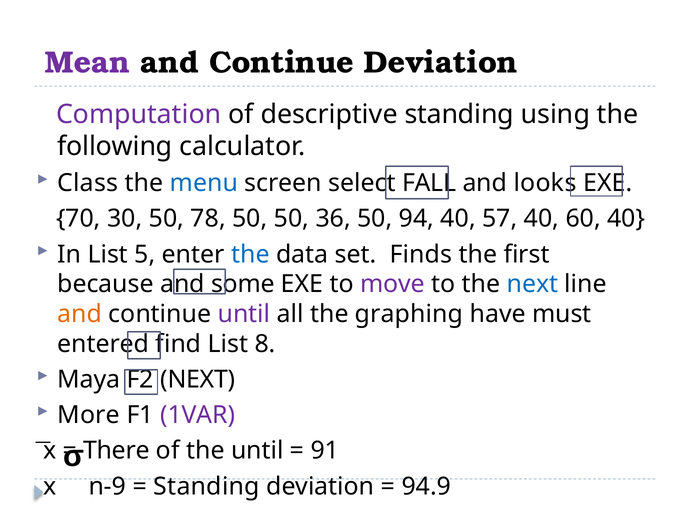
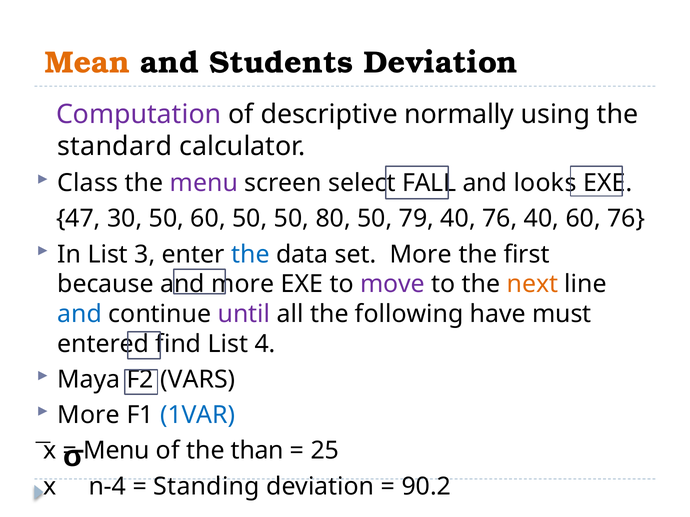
Mean colour: purple -> orange
Continue at (281, 62): Continue -> Students
descriptive standing: standing -> normally
following: following -> standard
menu at (204, 183) colour: blue -> purple
70: 70 -> 47
50 78: 78 -> 60
36: 36 -> 80
94: 94 -> 79
40 57: 57 -> 76
60 40: 40 -> 76
5: 5 -> 3
set Finds: Finds -> More
and some: some -> more
next at (532, 285) colour: blue -> orange
and at (80, 314) colour: orange -> blue
graphing: graphing -> following
8: 8 -> 4
F2 NEXT: NEXT -> VARS
1VAR colour: purple -> blue
There at (117, 451): There -> Menu
the until: until -> than
91: 91 -> 25
n-9: n-9 -> n-4
94.9: 94.9 -> 90.2
